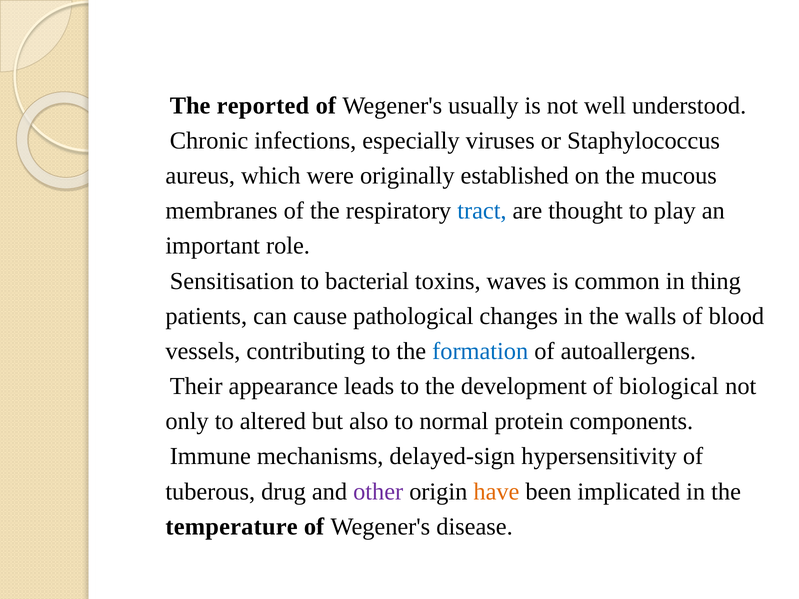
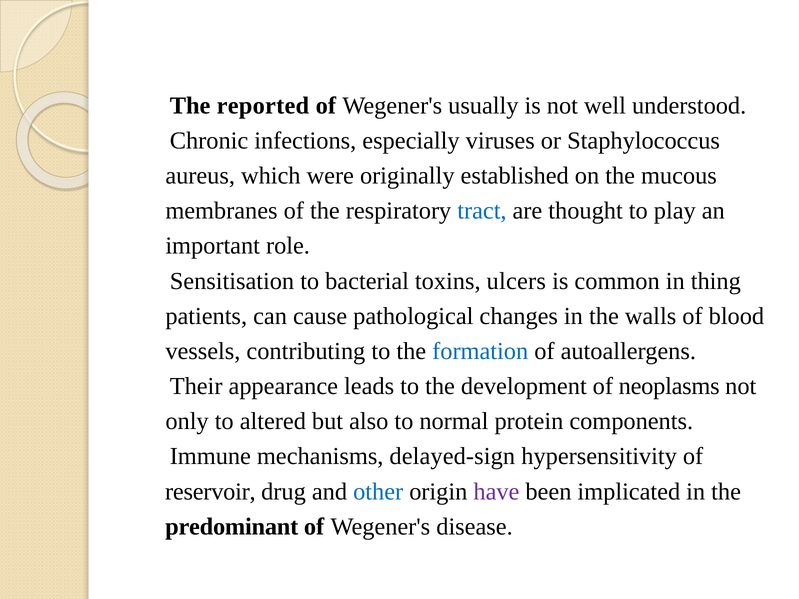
waves: waves -> ulcers
biological: biological -> neoplasms
tuberous: tuberous -> reservoir
other colour: purple -> blue
have colour: orange -> purple
temperature: temperature -> predominant
